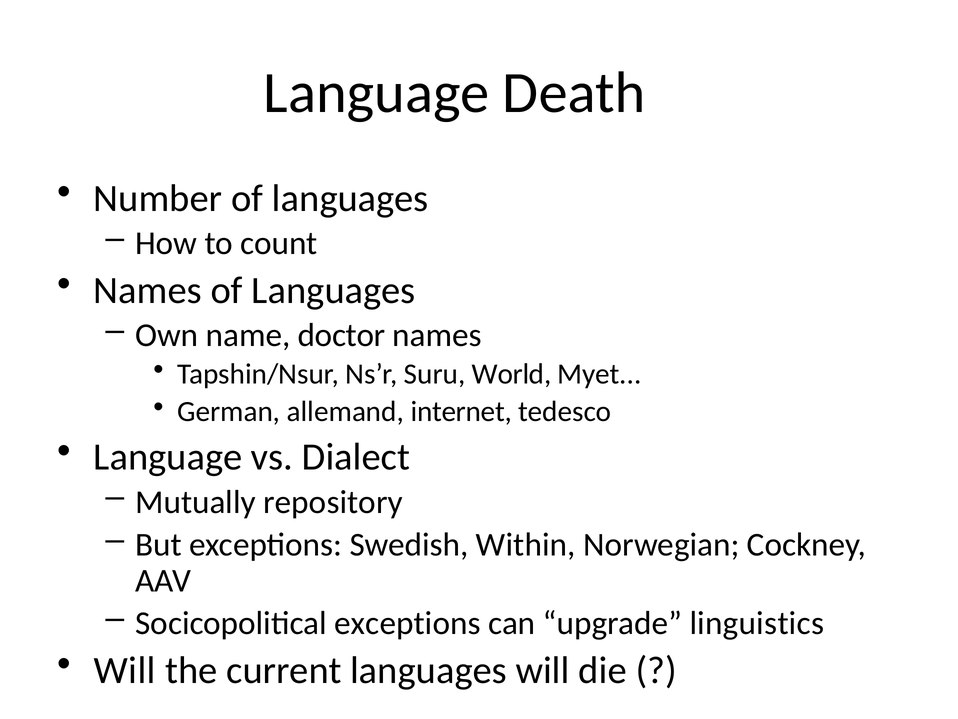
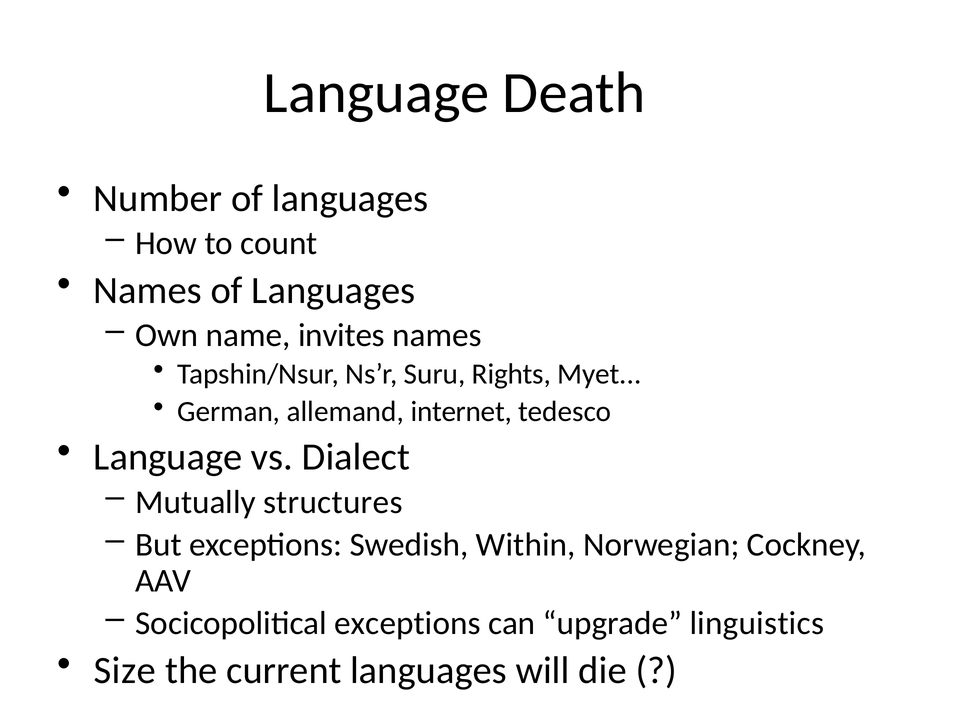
doctor: doctor -> invites
World: World -> Rights
repository: repository -> structures
Will at (125, 670): Will -> Size
